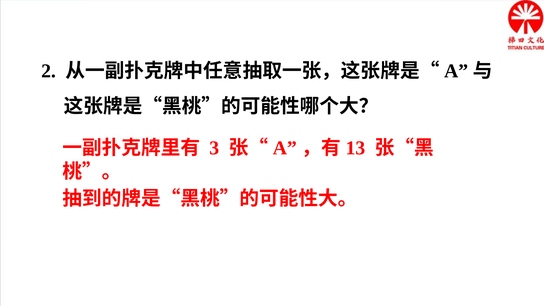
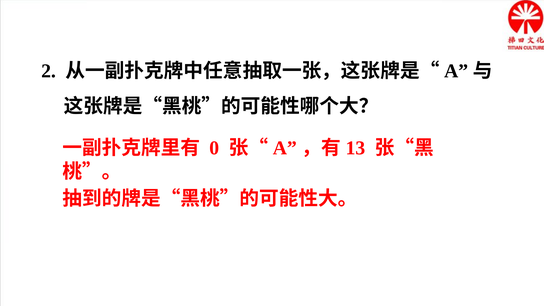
3: 3 -> 0
